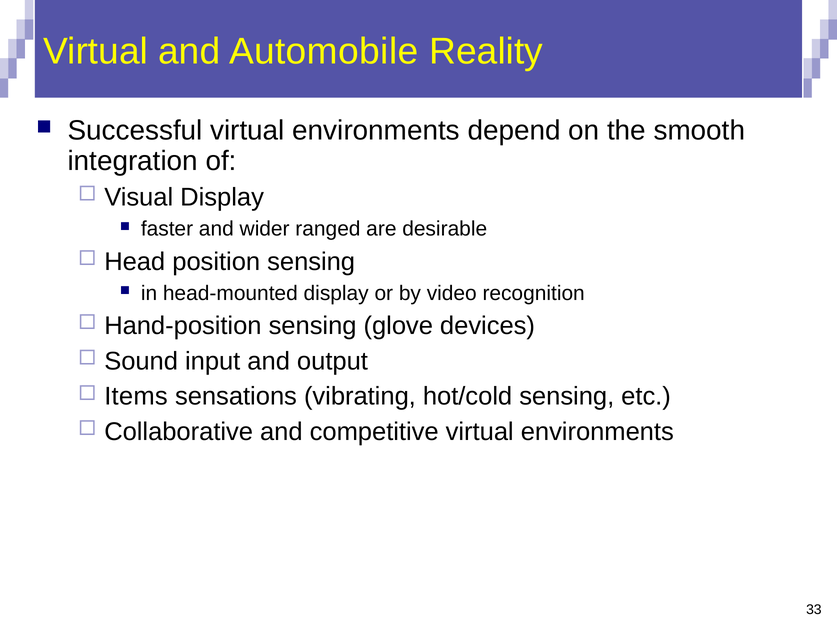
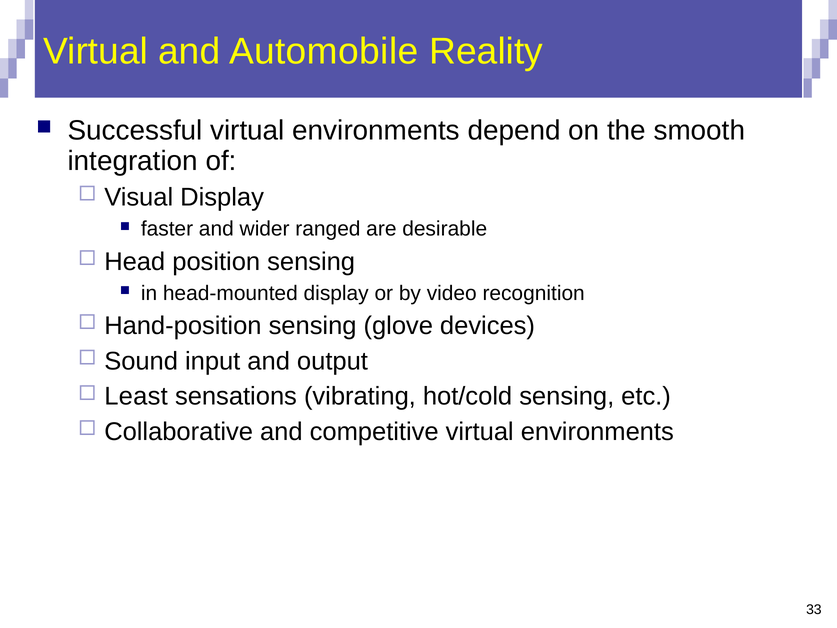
Items: Items -> Least
